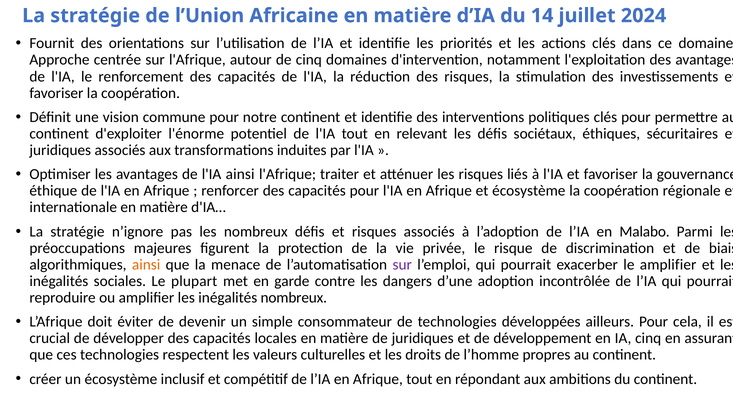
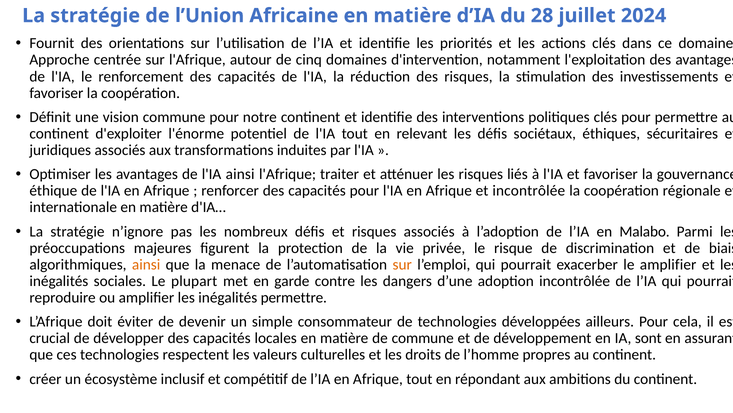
14: 14 -> 28
et écosystème: écosystème -> incontrôlée
sur at (402, 264) colour: purple -> orange
inégalités nombreux: nombreux -> permettre
de juridiques: juridiques -> commune
IA cinq: cinq -> sont
